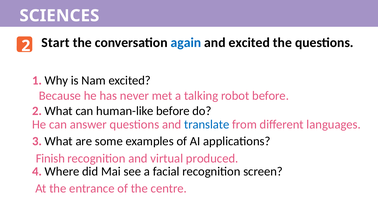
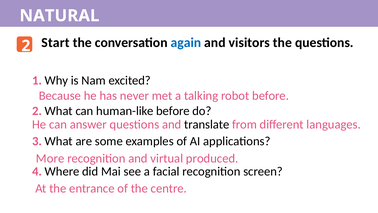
SCIENCES: SCIENCES -> NATURAL
and excited: excited -> visitors
translate colour: blue -> black
Finish: Finish -> More
